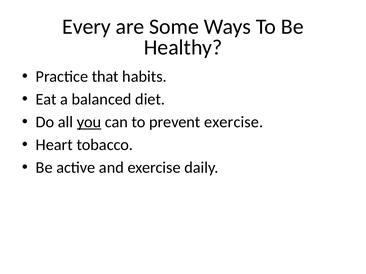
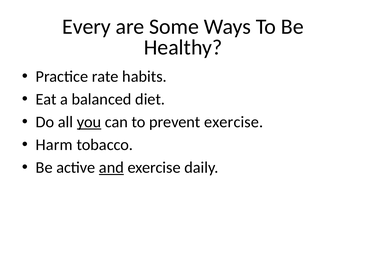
that: that -> rate
Heart: Heart -> Harm
and underline: none -> present
